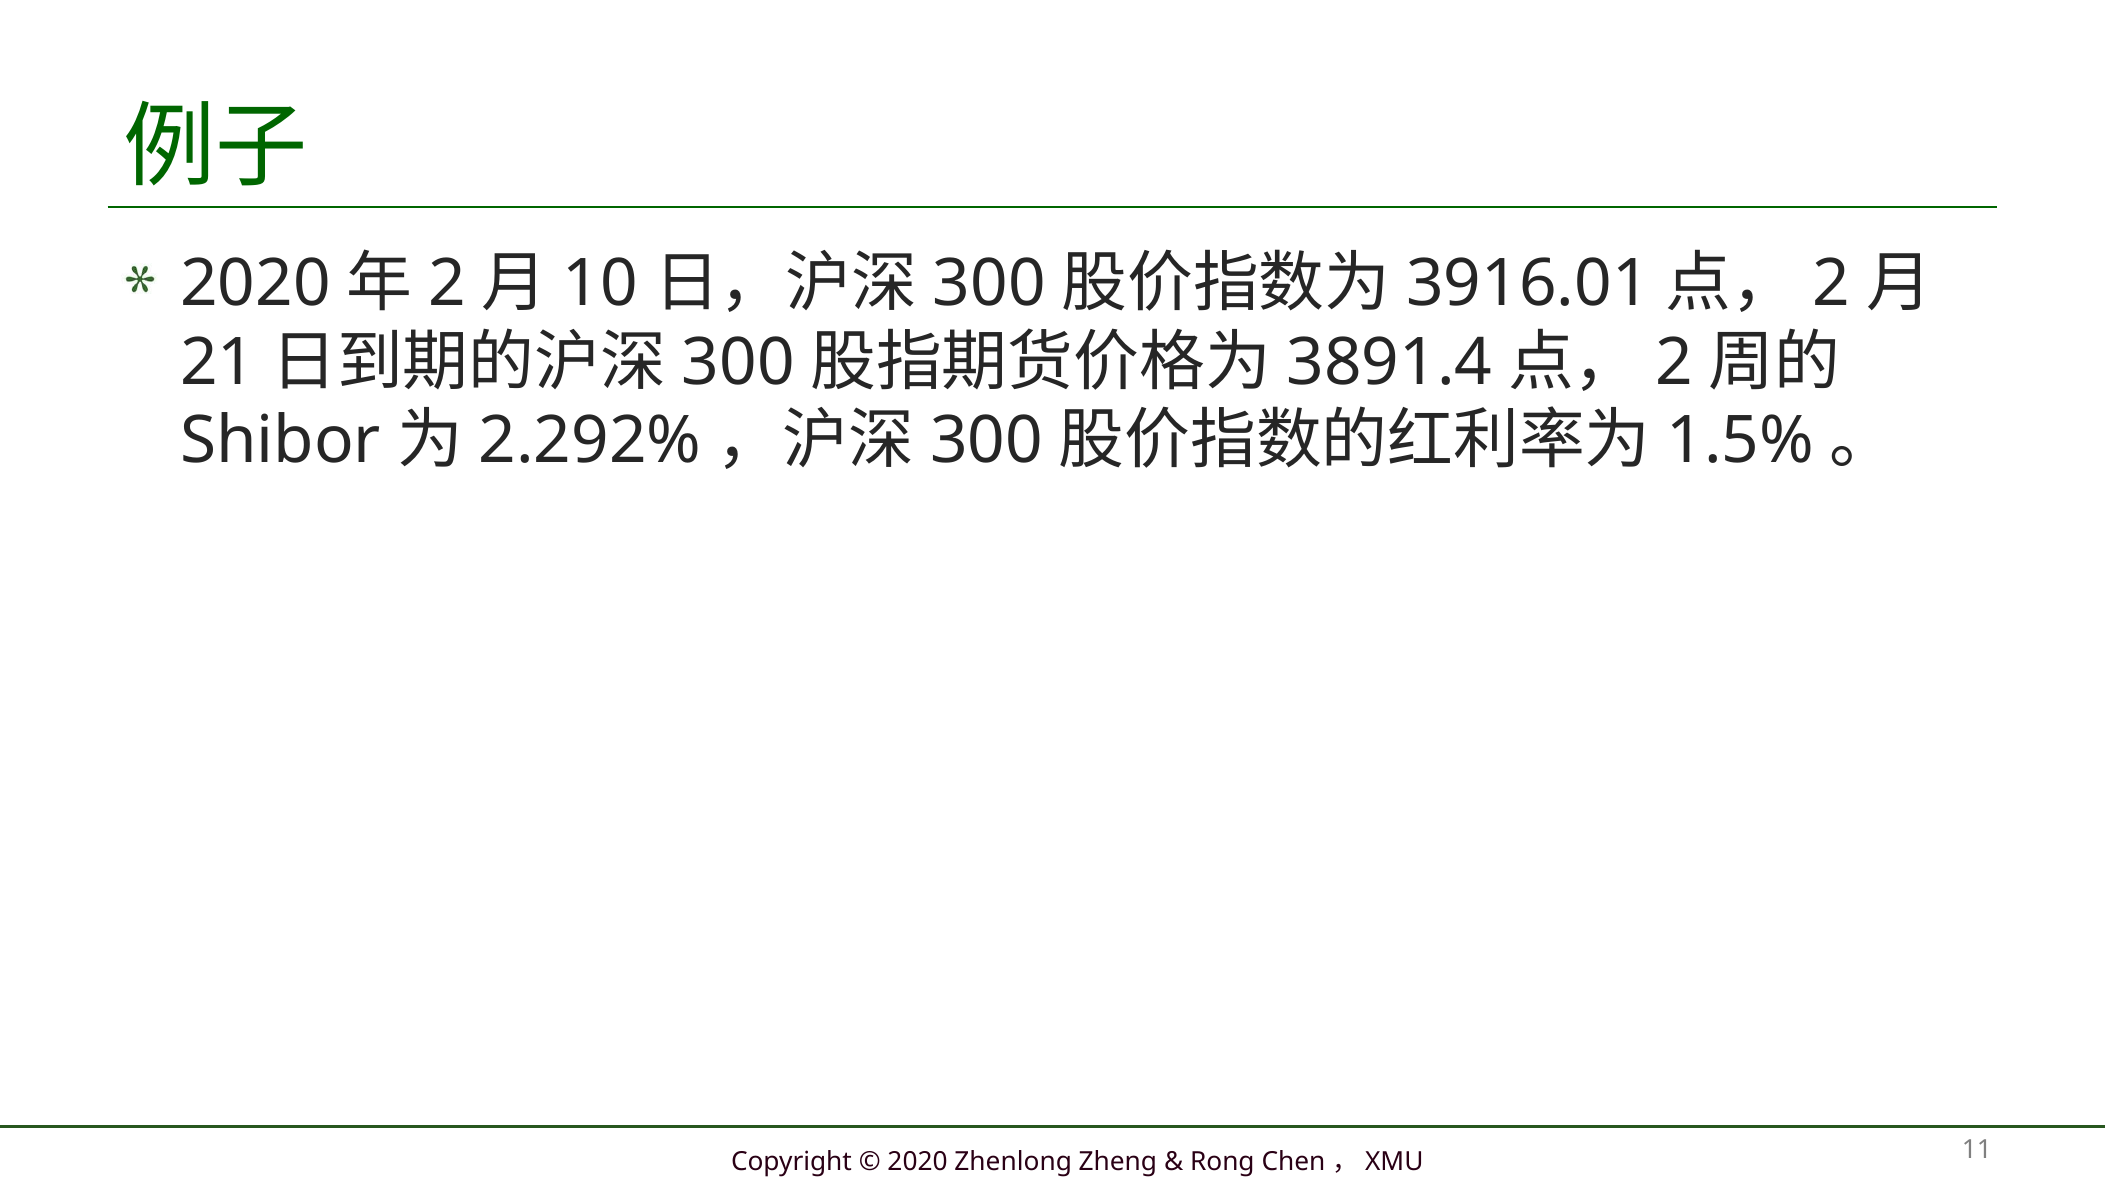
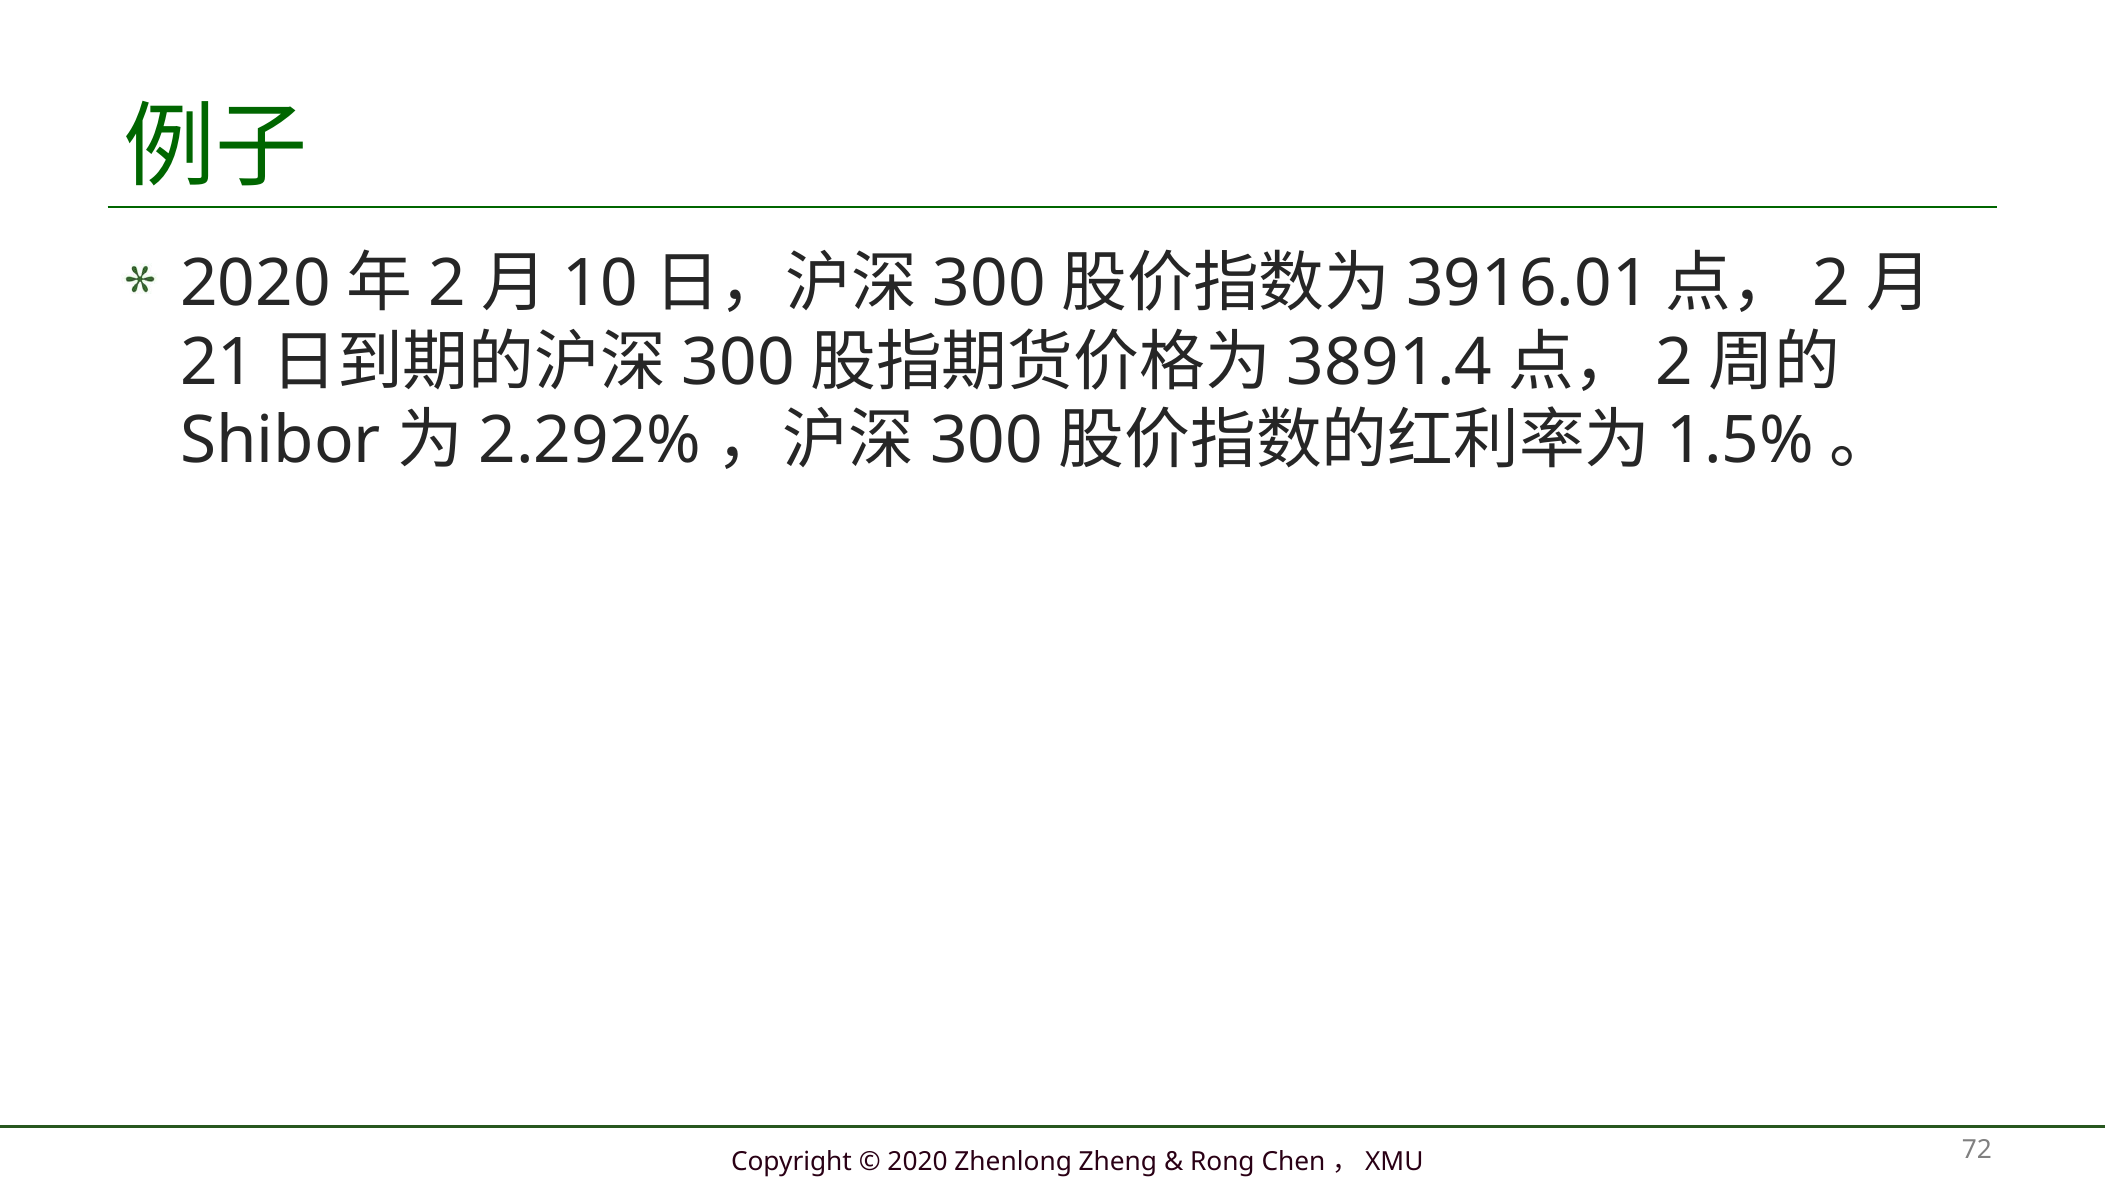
11: 11 -> 72
